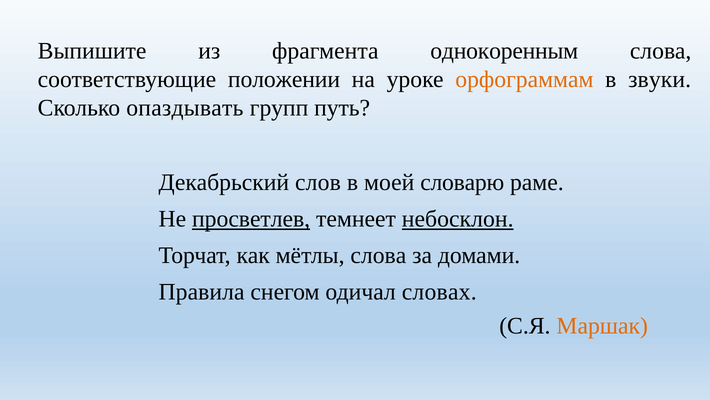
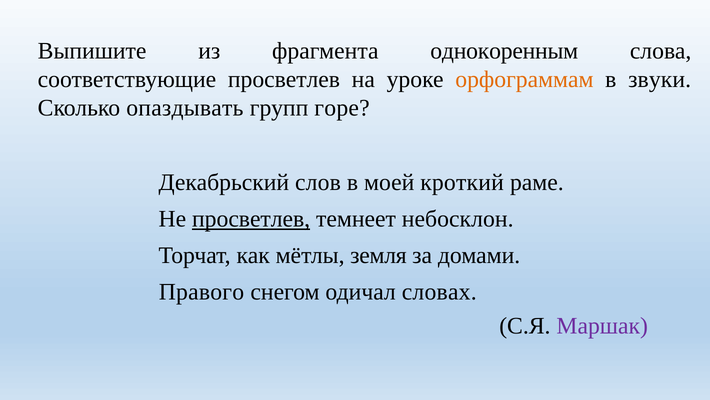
соответствующие положении: положении -> просветлев
путь: путь -> горе
словарю: словарю -> кроткий
небосклон underline: present -> none
мётлы слова: слова -> земля
Правила: Правила -> Правого
Маршак colour: orange -> purple
